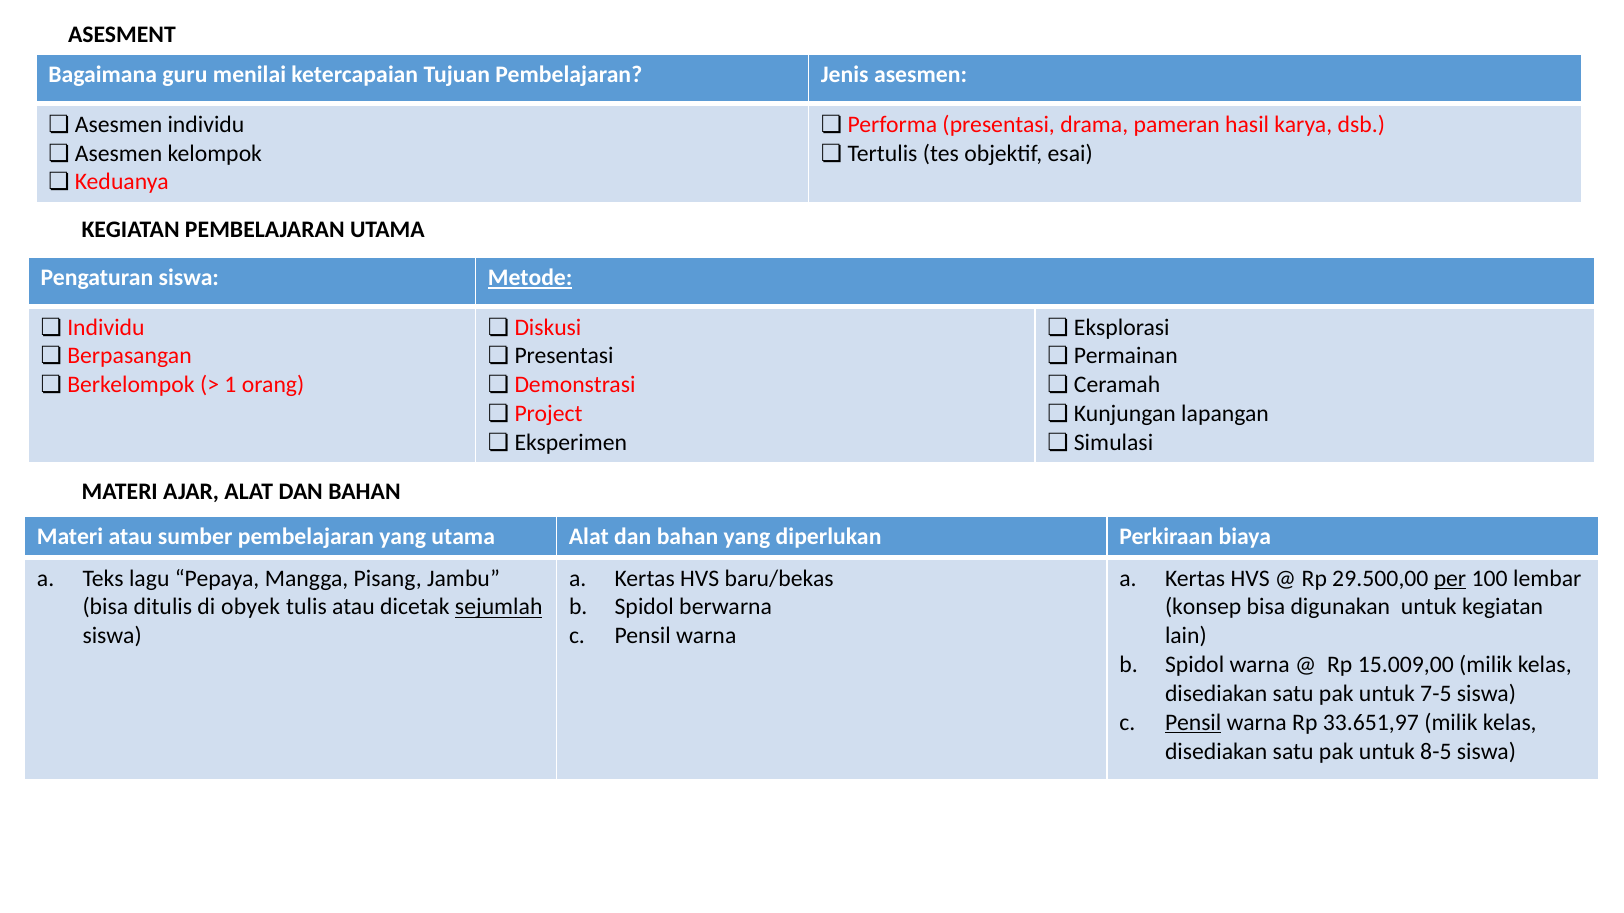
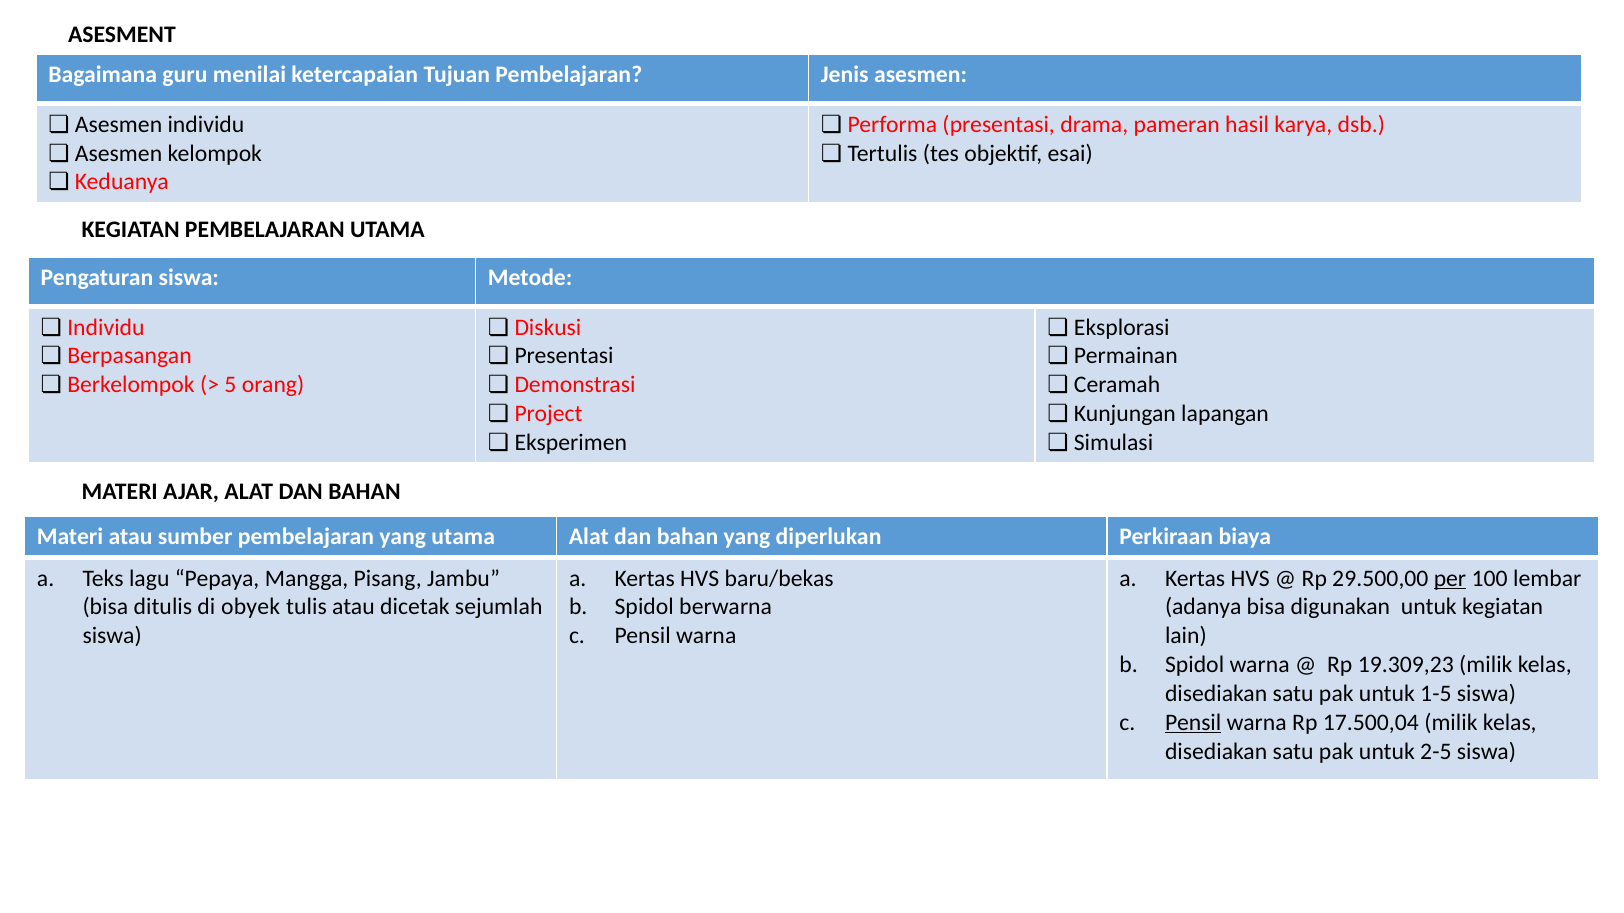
Metode underline: present -> none
1: 1 -> 5
sejumlah underline: present -> none
konsep: konsep -> adanya
15.009,00: 15.009,00 -> 19.309,23
7-5: 7-5 -> 1-5
33.651,97: 33.651,97 -> 17.500,04
8-5: 8-5 -> 2-5
